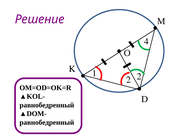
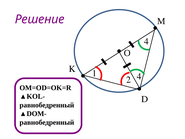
2 2: 2 -> 4
